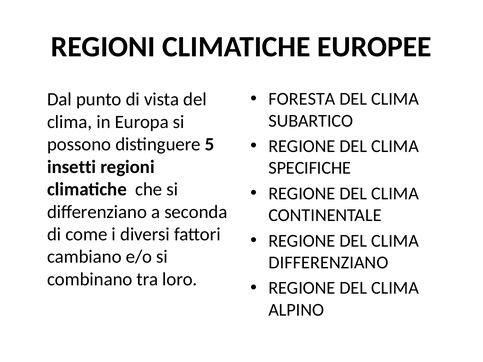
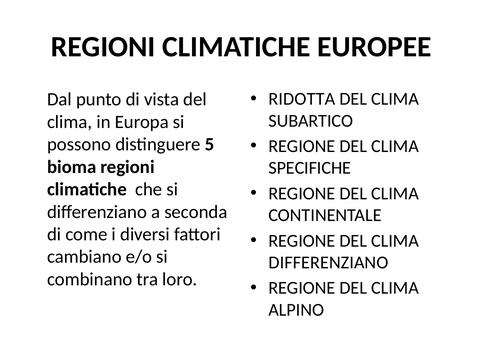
FORESTA: FORESTA -> RIDOTTA
insetti: insetti -> bioma
